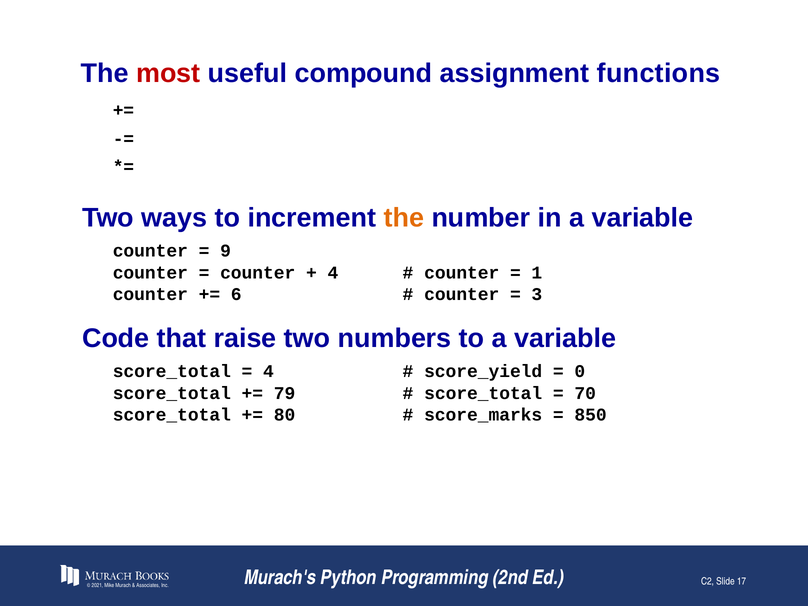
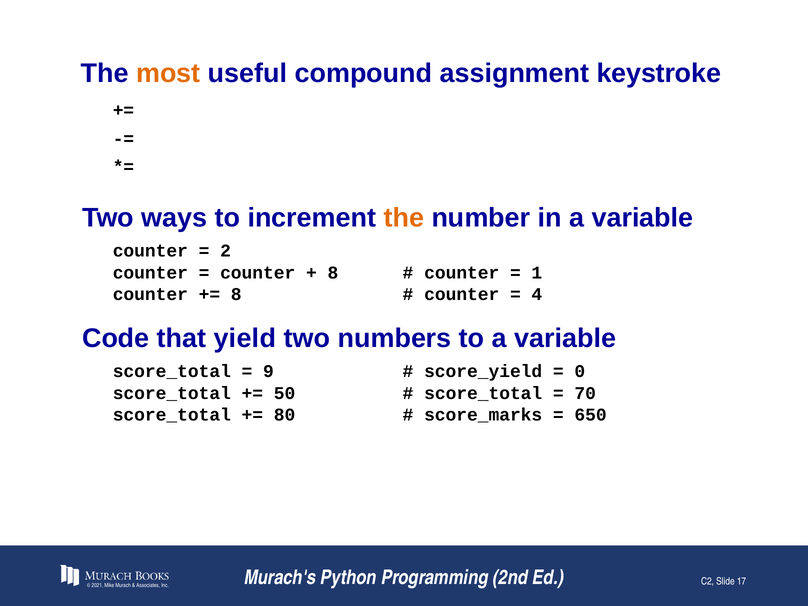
most colour: red -> orange
functions: functions -> keystroke
9: 9 -> 2
4 at (333, 273): 4 -> 8
6 at (236, 294): 6 -> 8
3: 3 -> 4
raise: raise -> yield
4 at (268, 372): 4 -> 9
79: 79 -> 50
850: 850 -> 650
